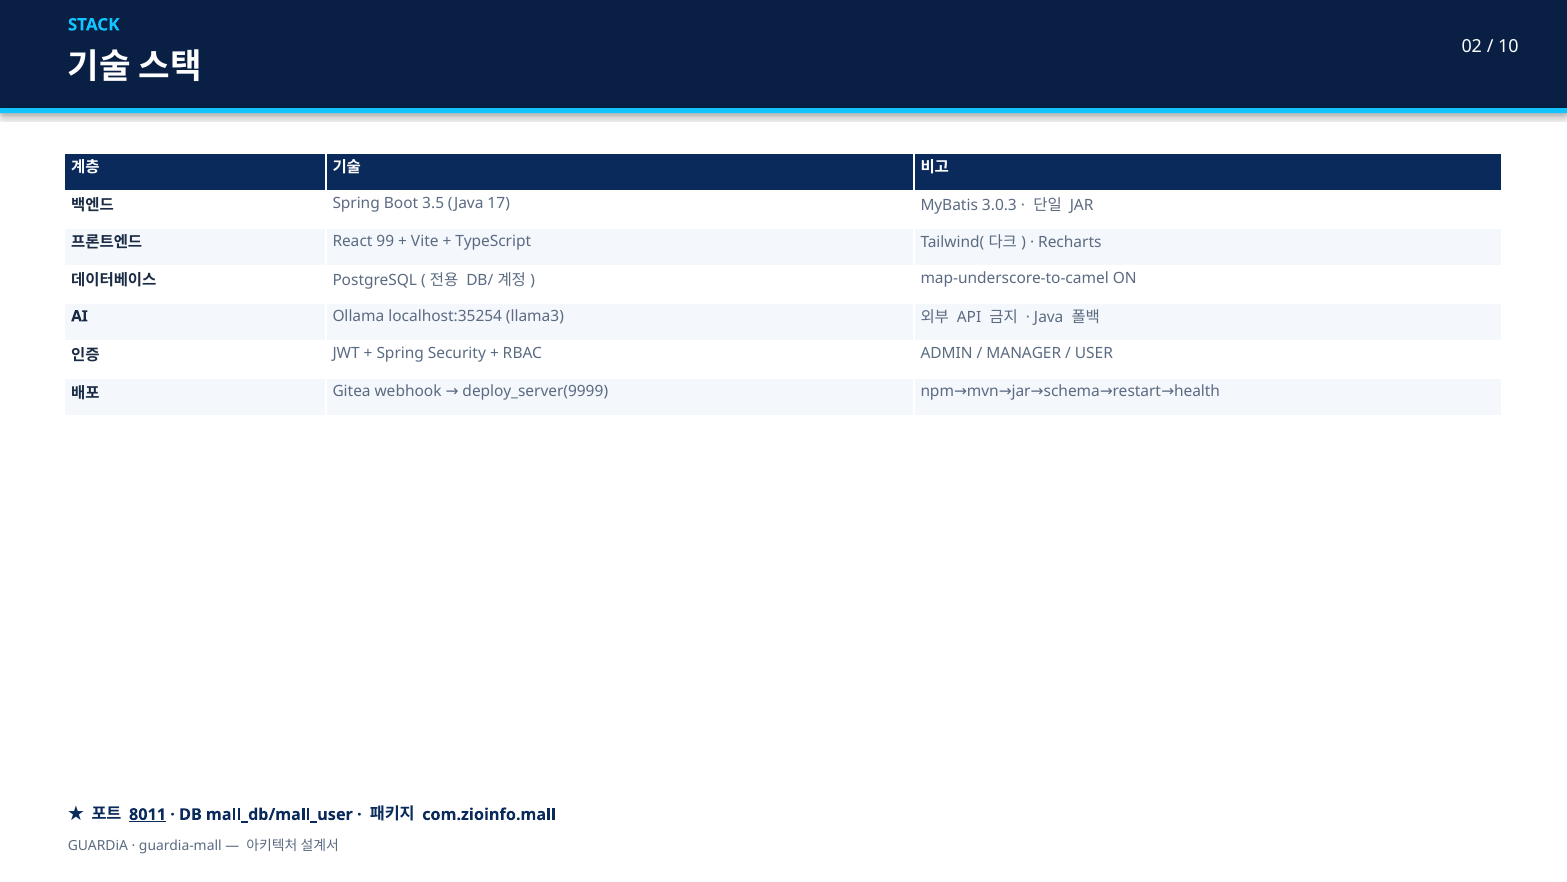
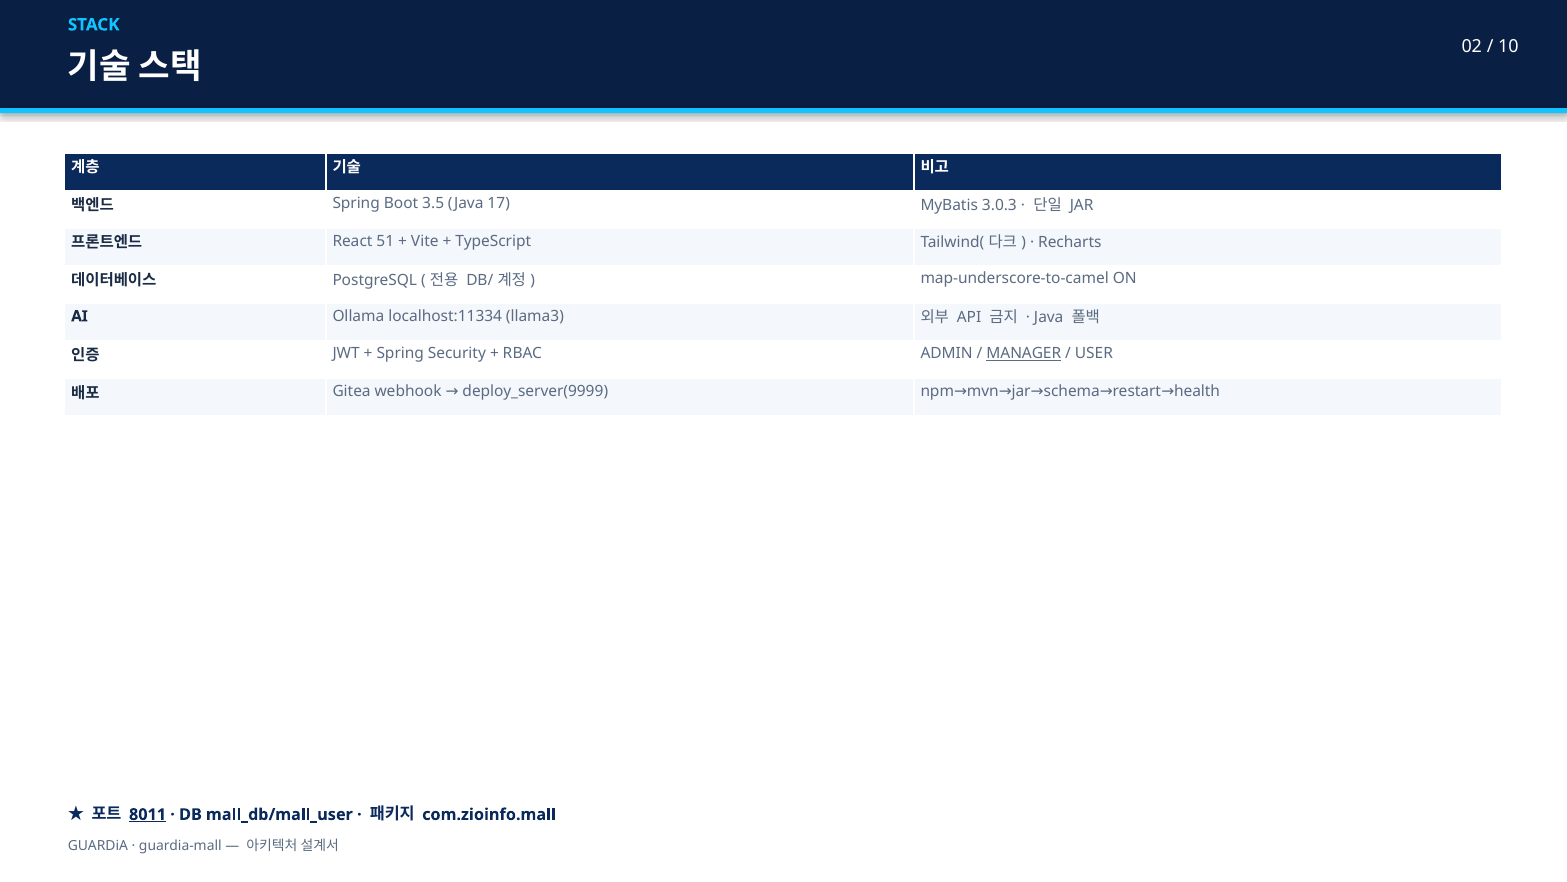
99: 99 -> 51
localhost:35254: localhost:35254 -> localhost:11334
MANAGER underline: none -> present
